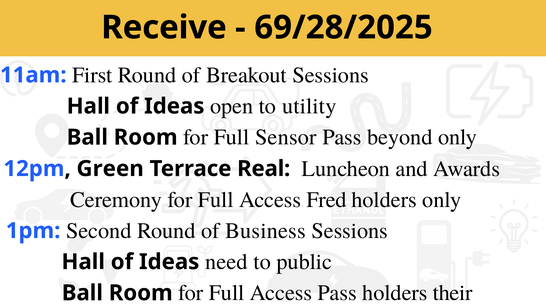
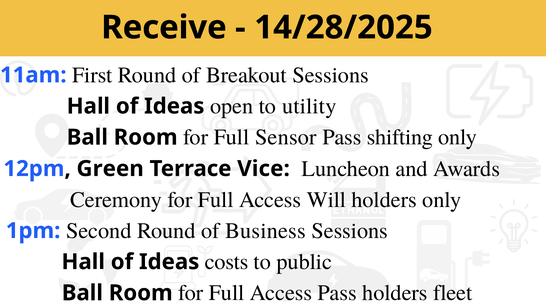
69/28/2025: 69/28/2025 -> 14/28/2025
beyond: beyond -> shifting
Real: Real -> Vice
Fred: Fred -> Will
need: need -> costs
their: their -> fleet
